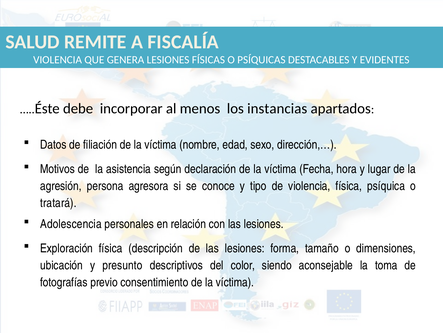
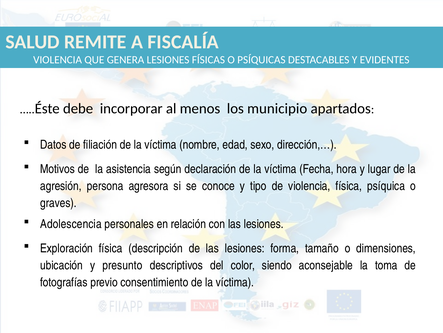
instancias: instancias -> municipio
tratará: tratará -> graves
